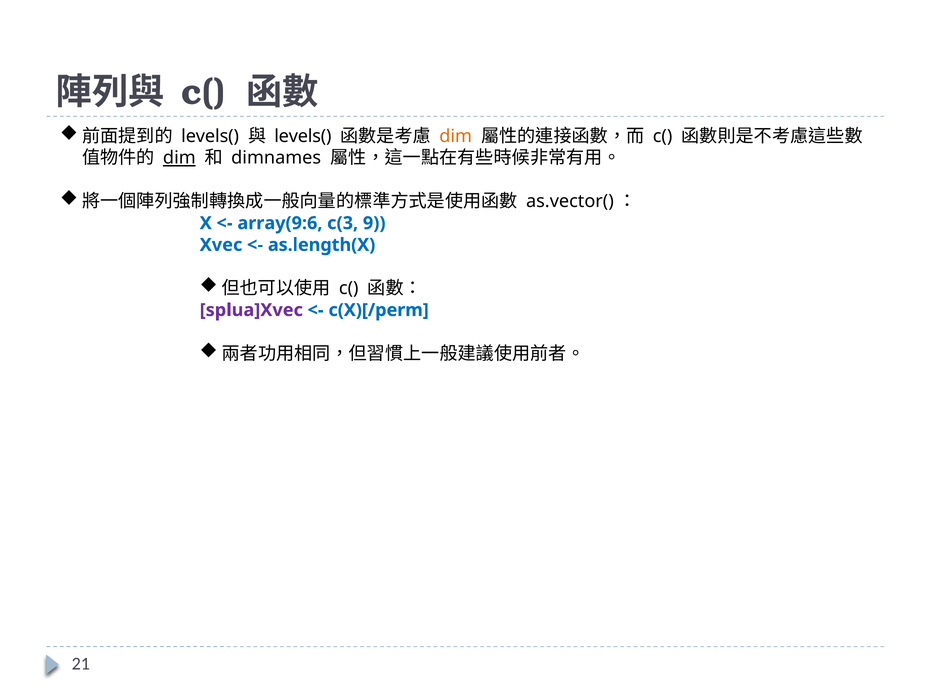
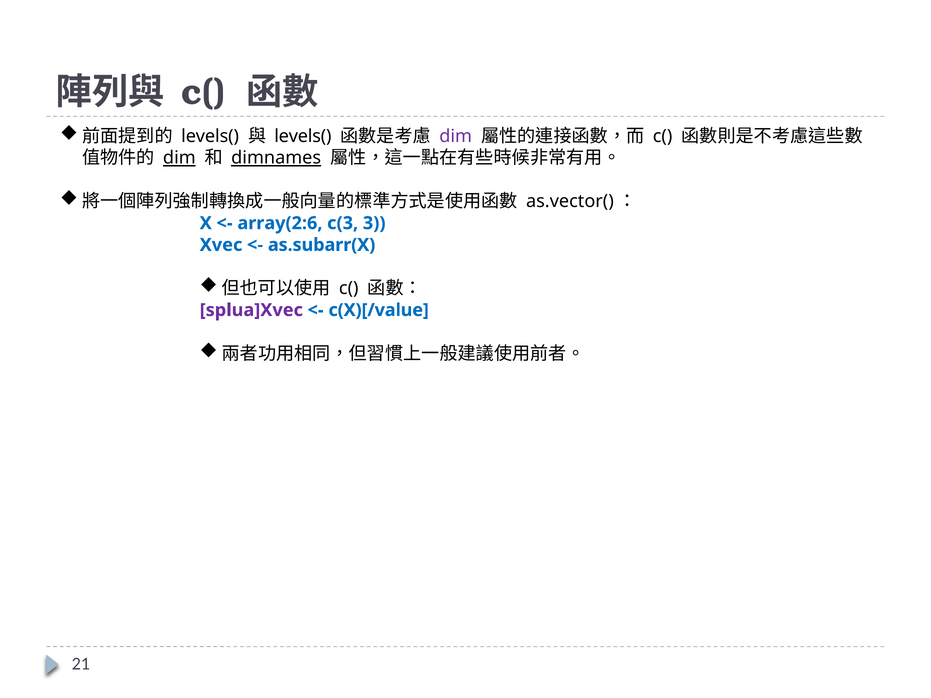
dim at (456, 136) colour: orange -> purple
dimnames underline: none -> present
array(9:6: array(9:6 -> array(2:6
9: 9 -> 3
as.length(X: as.length(X -> as.subarr(X
c(X)[/perm: c(X)[/perm -> c(X)[/value
